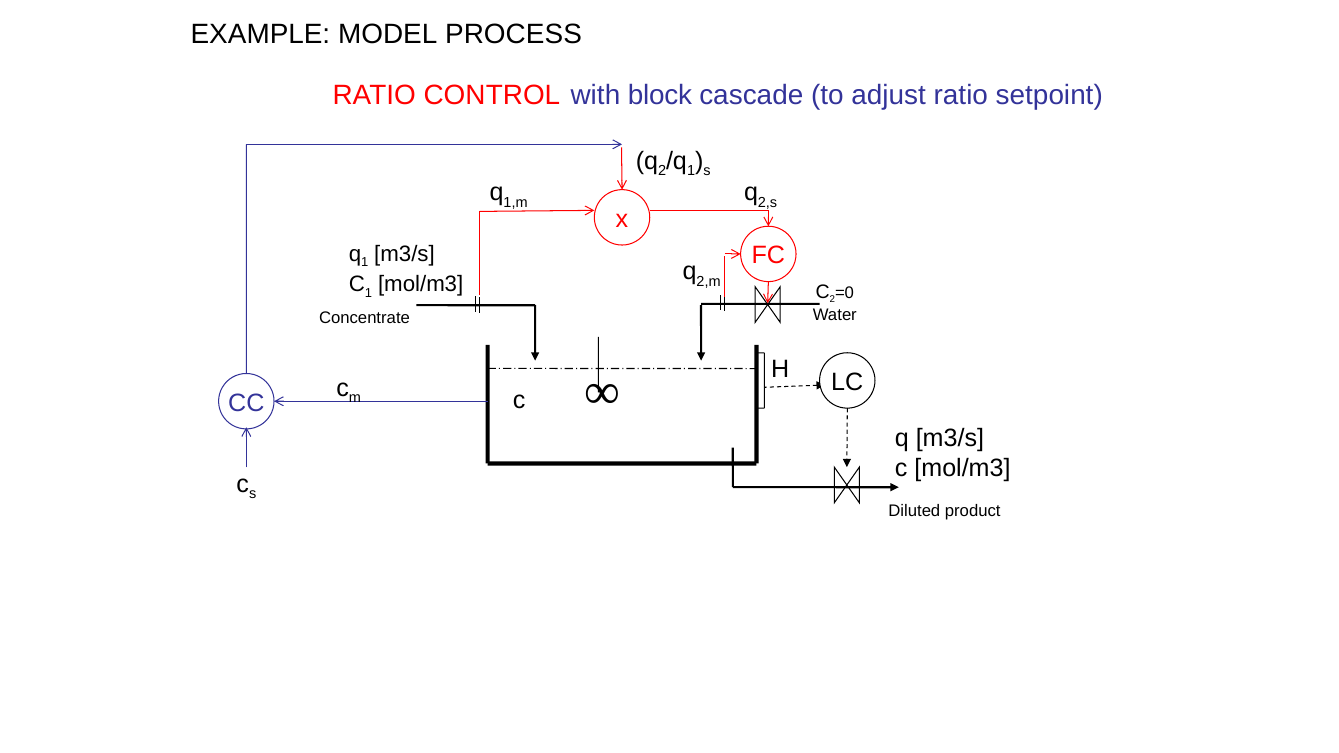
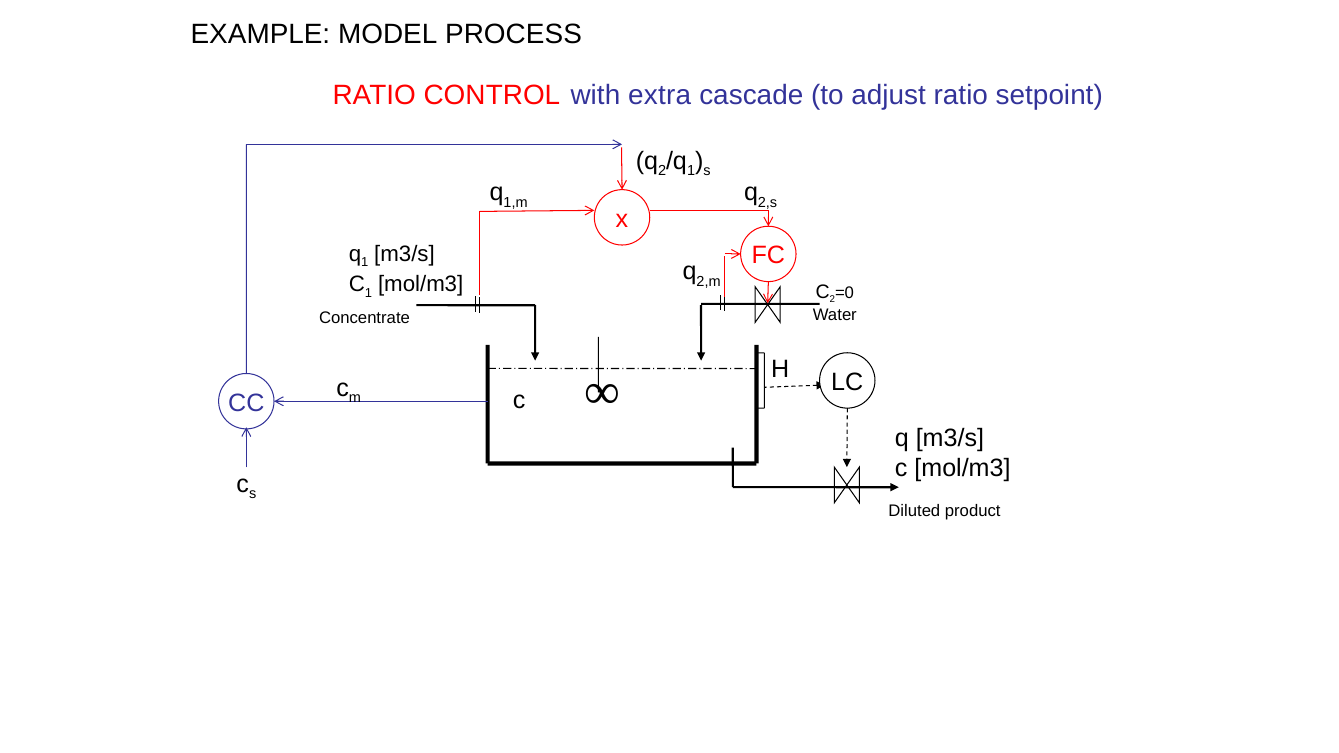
block: block -> extra
